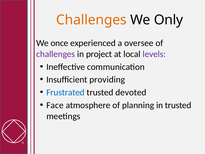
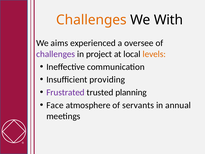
Only: Only -> With
once: once -> aims
levels colour: purple -> orange
Frustrated colour: blue -> purple
devoted: devoted -> planning
planning: planning -> servants
in trusted: trusted -> annual
